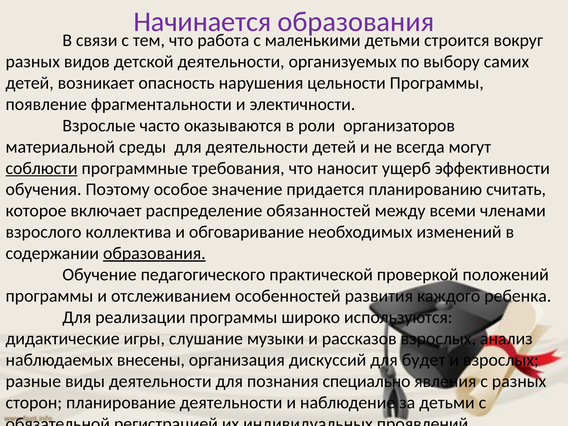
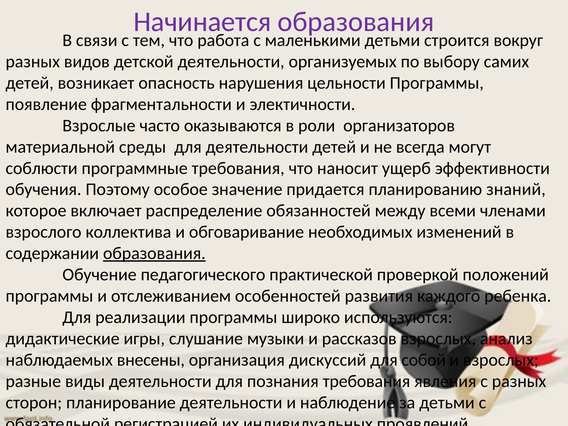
соблюсти underline: present -> none
считать: считать -> знаний
будет: будет -> собой
познания специально: специально -> требования
